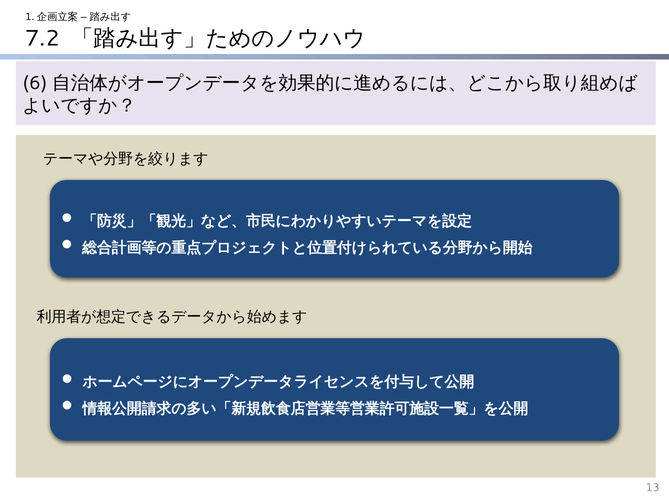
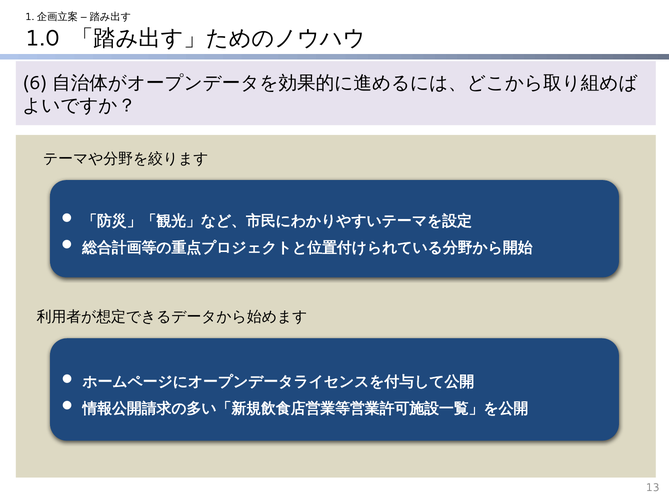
7.2: 7.2 -> 1.0
